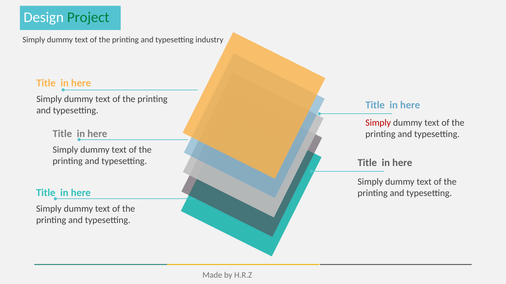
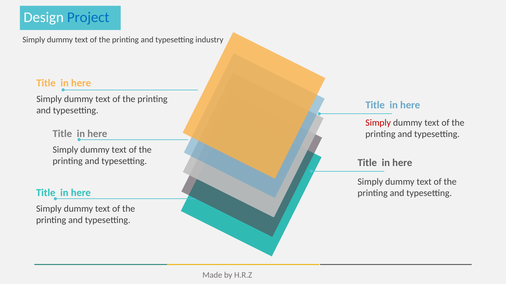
Project colour: green -> blue
